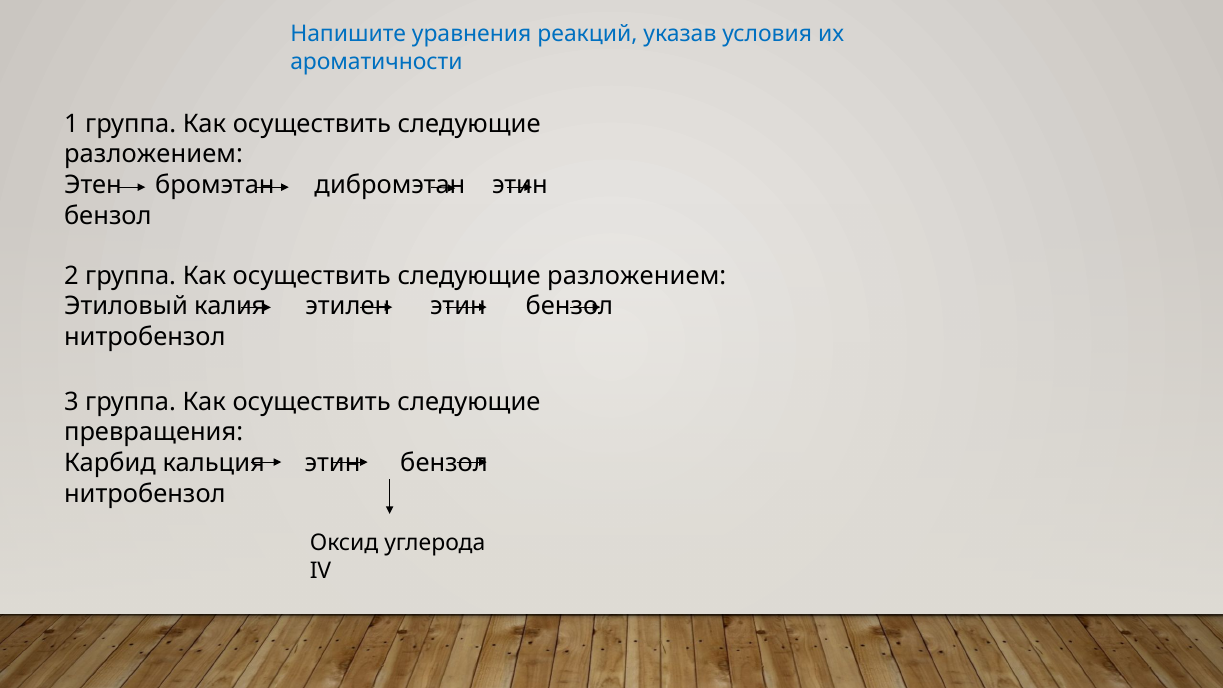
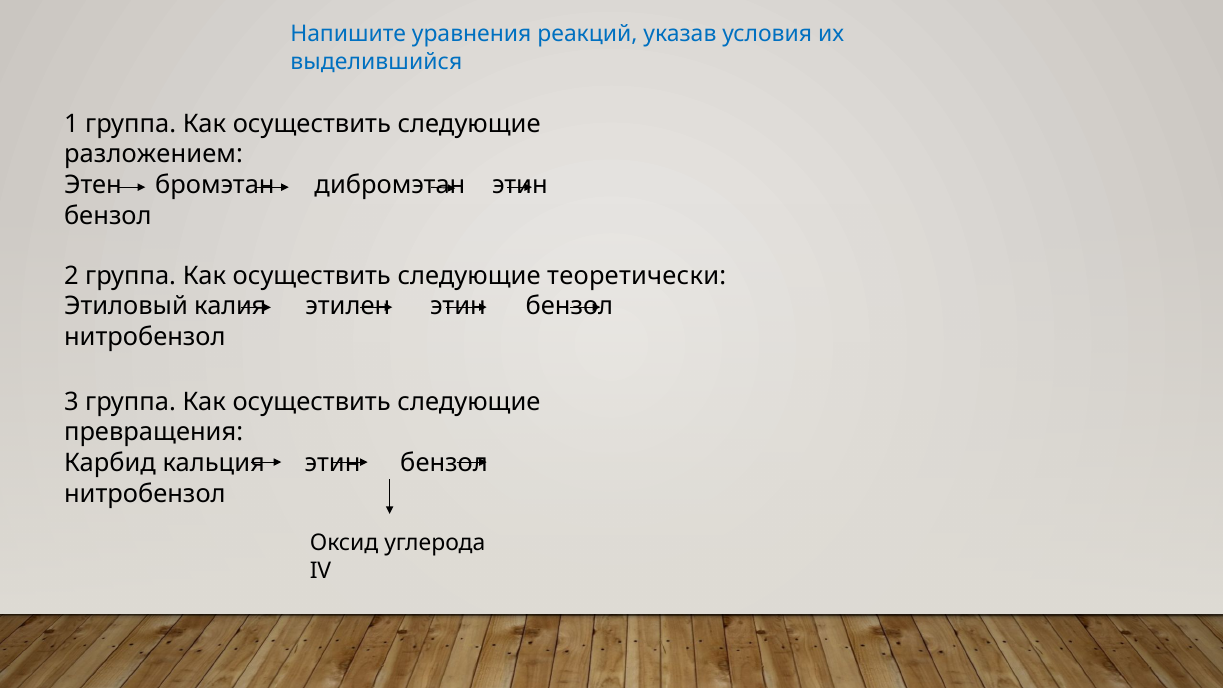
ароматичности: ароматичности -> выделившийся
разложением at (637, 276): разложением -> теоретически
